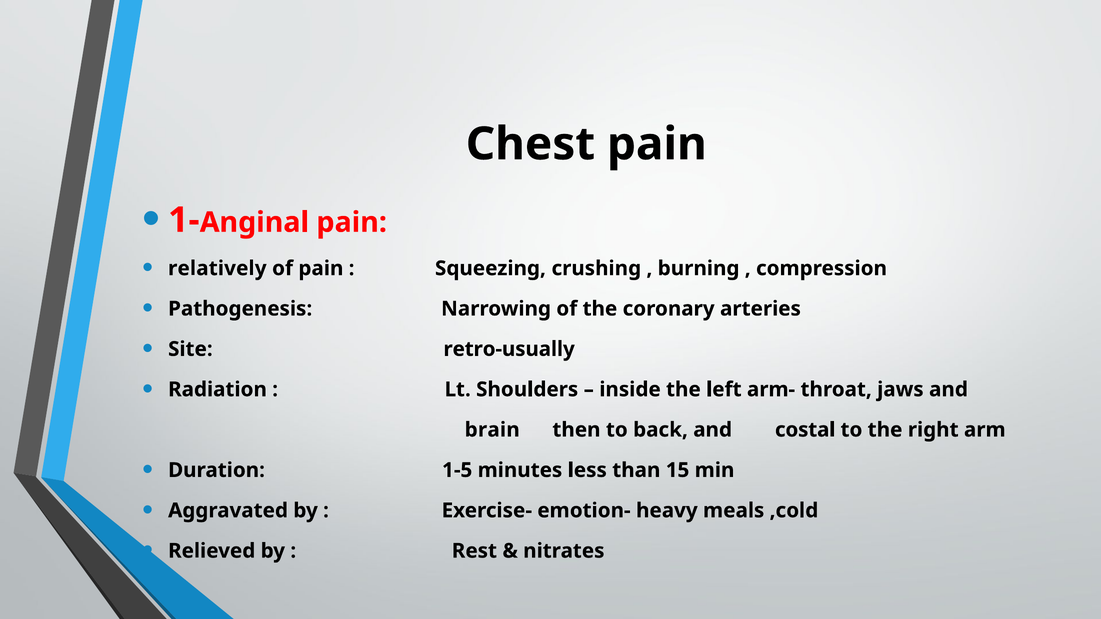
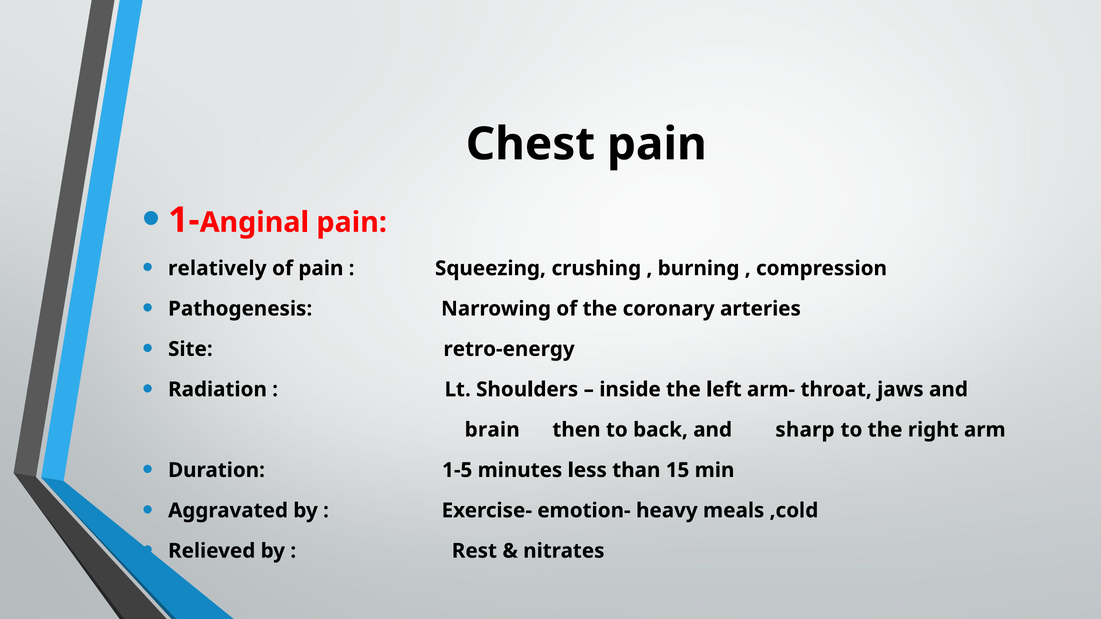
retro-usually: retro-usually -> retro-energy
costal: costal -> sharp
